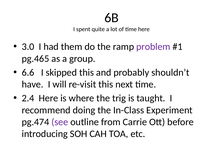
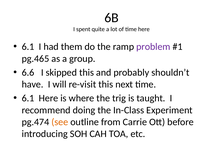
3.0 at (28, 47): 3.0 -> 6.1
2.4 at (28, 98): 2.4 -> 6.1
see colour: purple -> orange
